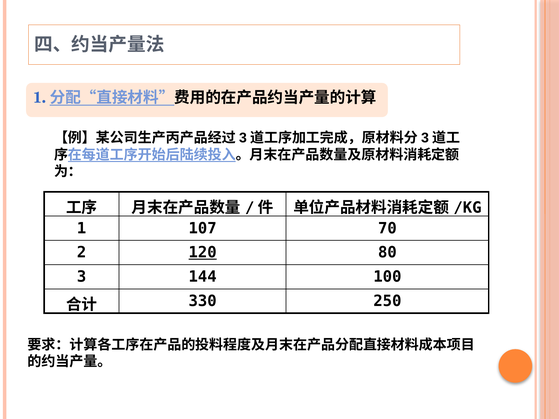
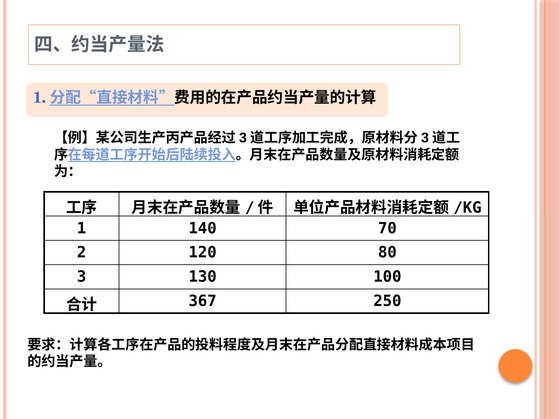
107: 107 -> 140
120 underline: present -> none
144: 144 -> 130
330: 330 -> 367
